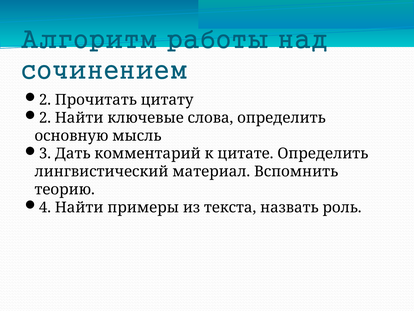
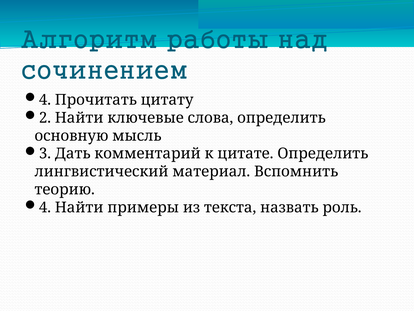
2 at (45, 100): 2 -> 4
